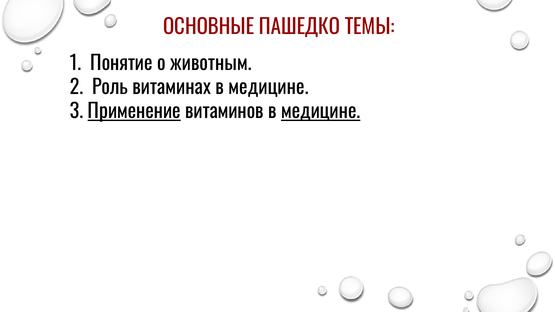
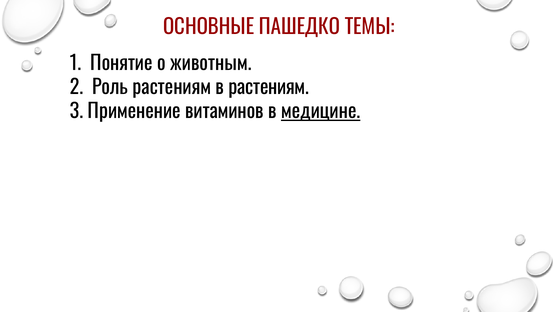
Роль витаминах: витаминах -> растениям
медицине at (268, 88): медицине -> растениям
Применение underline: present -> none
